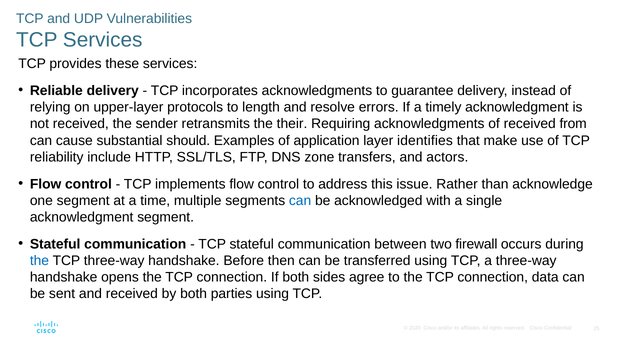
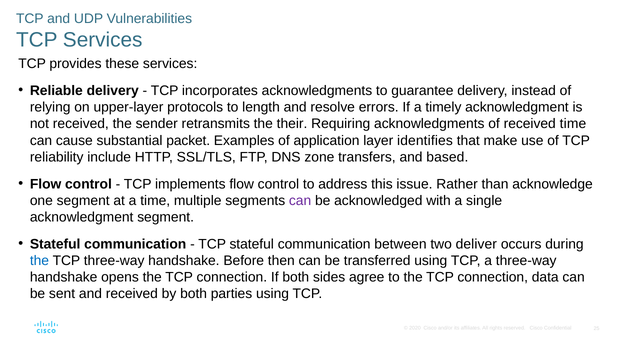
received from: from -> time
should: should -> packet
actors: actors -> based
can at (300, 201) colour: blue -> purple
firewall: firewall -> deliver
